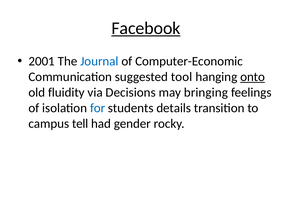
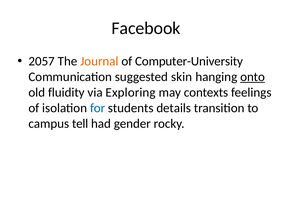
Facebook underline: present -> none
2001: 2001 -> 2057
Journal colour: blue -> orange
Computer-Economic: Computer-Economic -> Computer-University
tool: tool -> skin
Decisions: Decisions -> Exploring
bringing: bringing -> contexts
